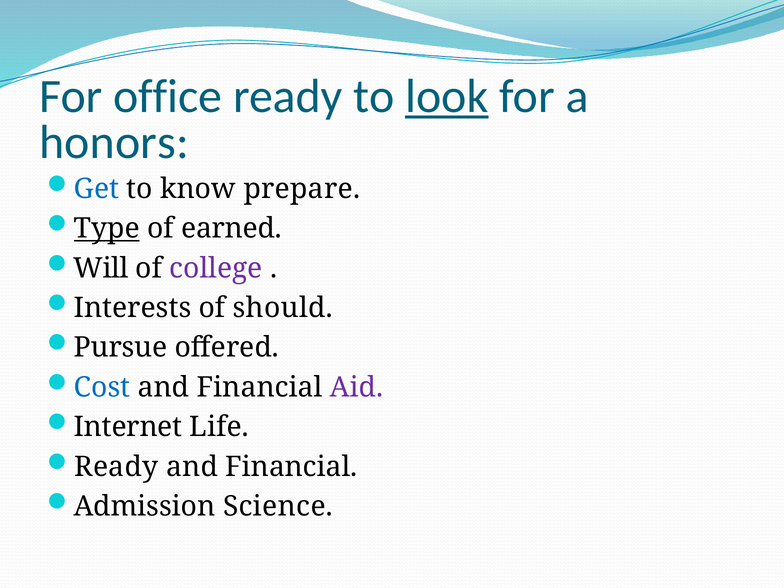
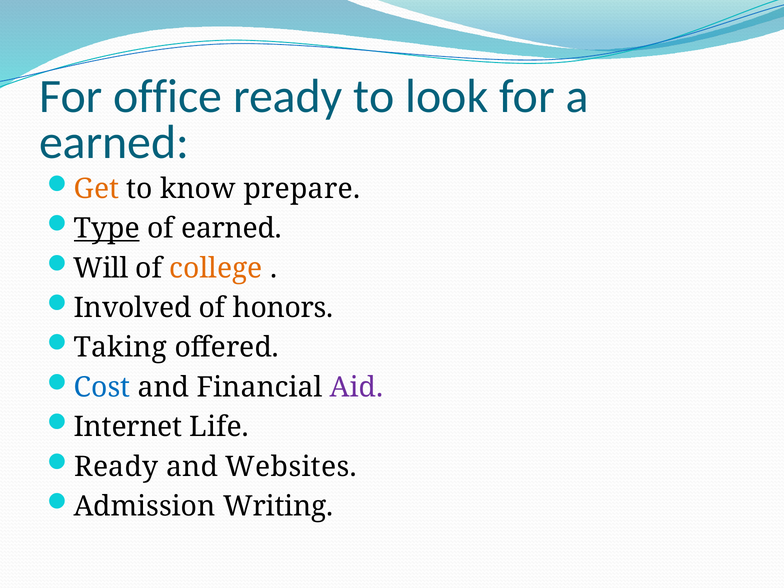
look underline: present -> none
honors at (114, 143): honors -> earned
Get colour: blue -> orange
college colour: purple -> orange
Interests: Interests -> Involved
should: should -> honors
Pursue: Pursue -> Taking
Financial at (291, 467): Financial -> Websites
Science: Science -> Writing
